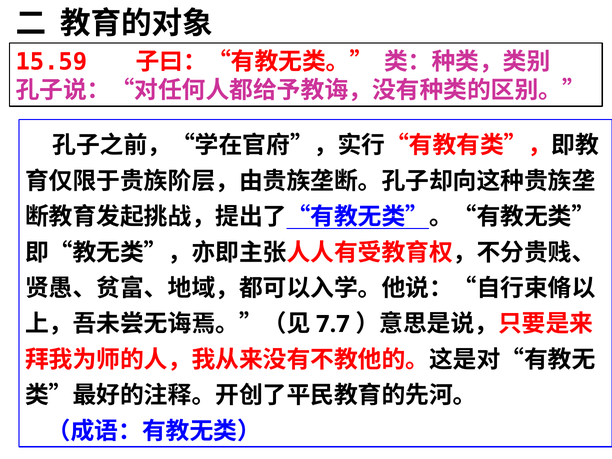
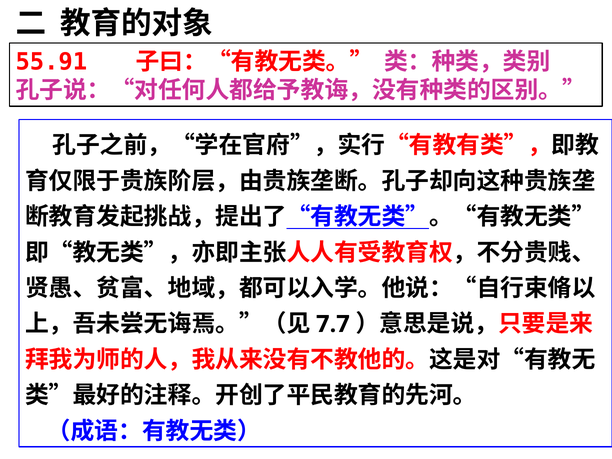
15.59: 15.59 -> 55.91
